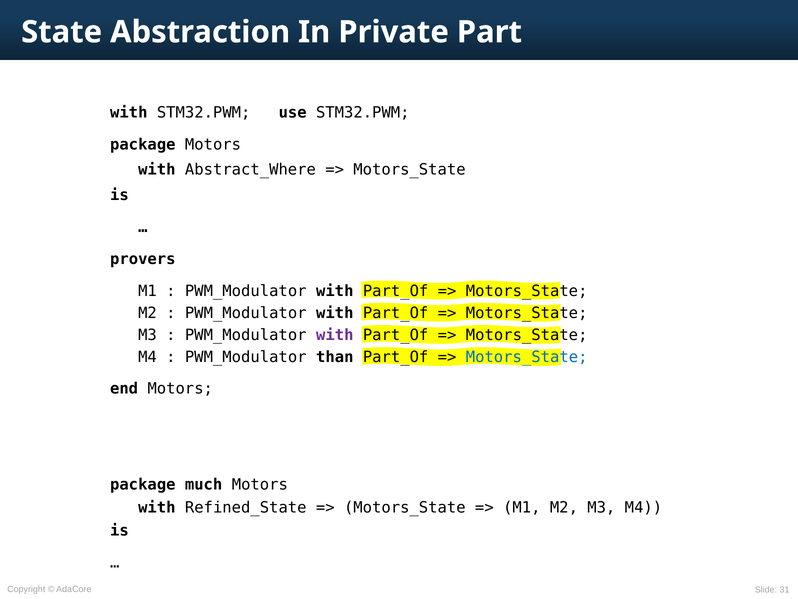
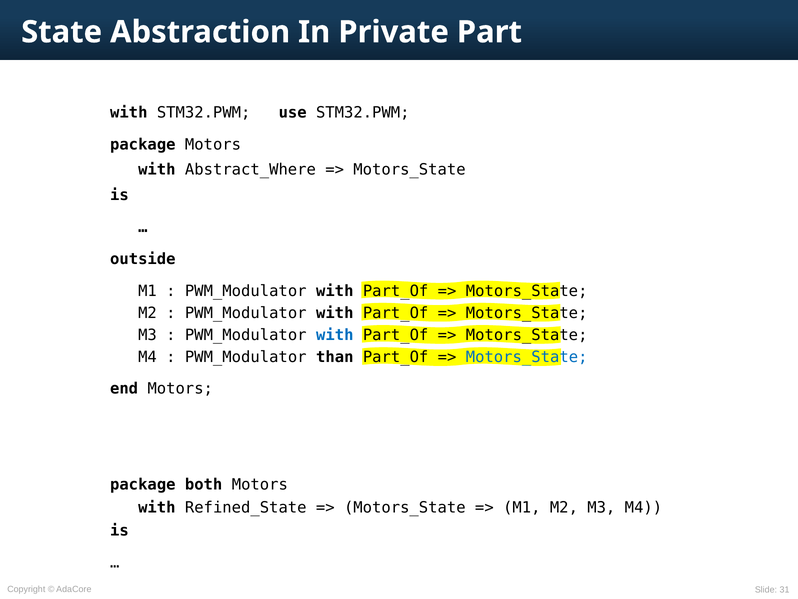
provers: provers -> outside
with at (335, 335) colour: purple -> blue
much: much -> both
